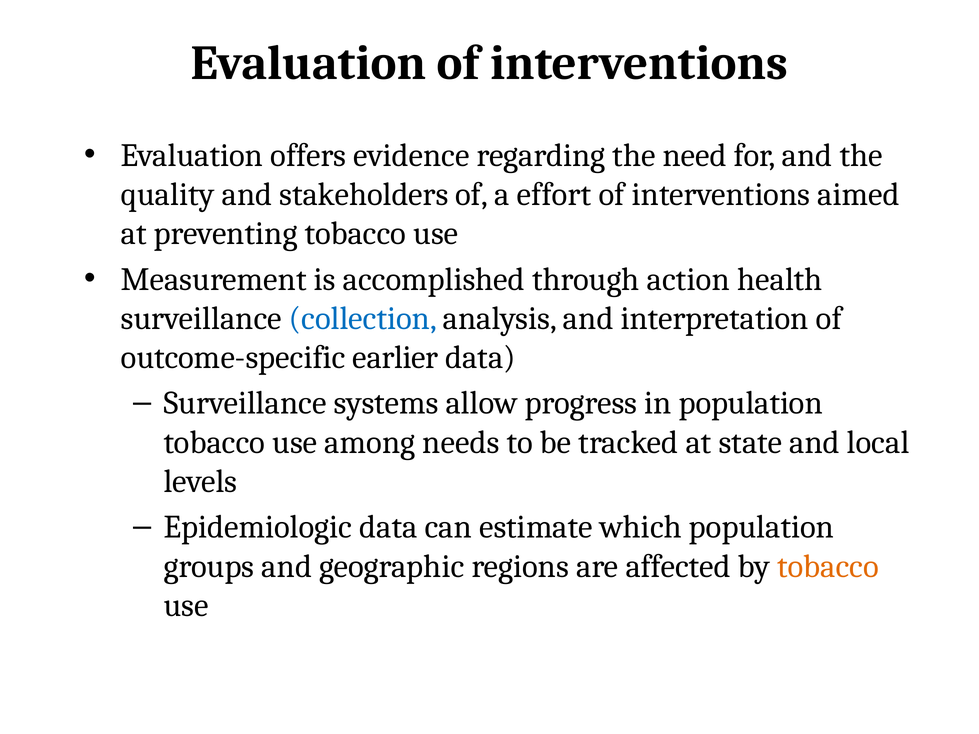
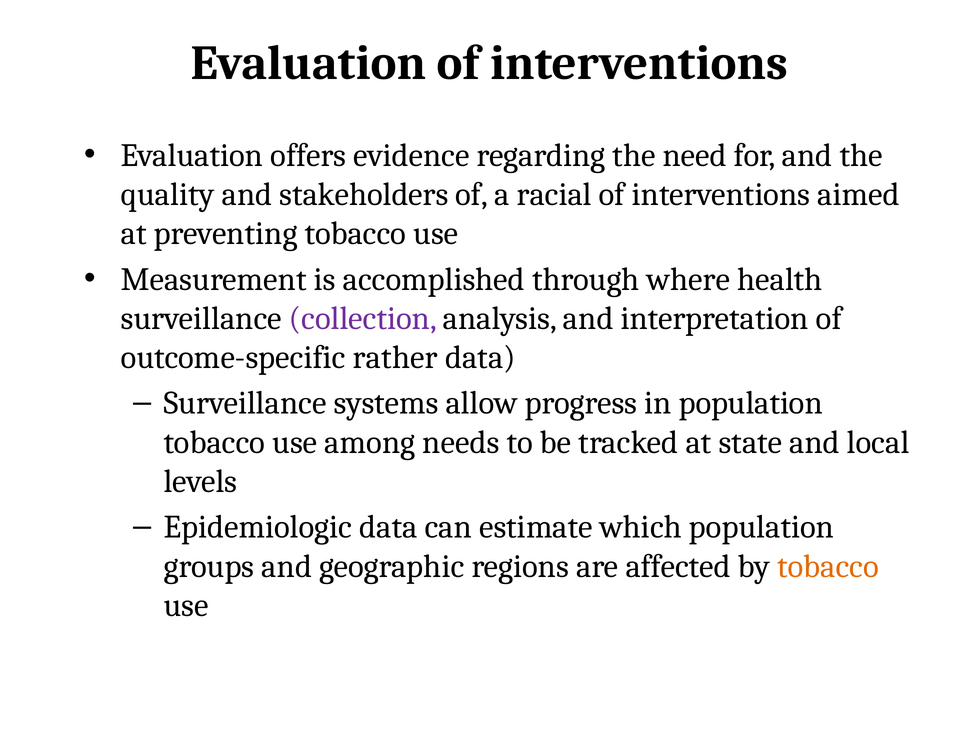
effort: effort -> racial
action: action -> where
collection colour: blue -> purple
earlier: earlier -> rather
